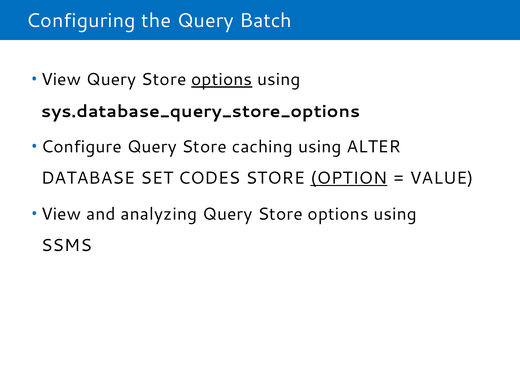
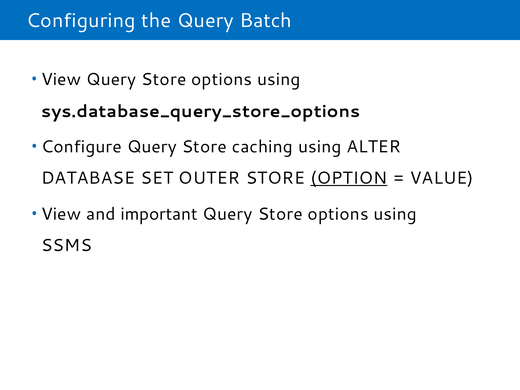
options at (222, 80) underline: present -> none
CODES: CODES -> OUTER
analyzing: analyzing -> important
